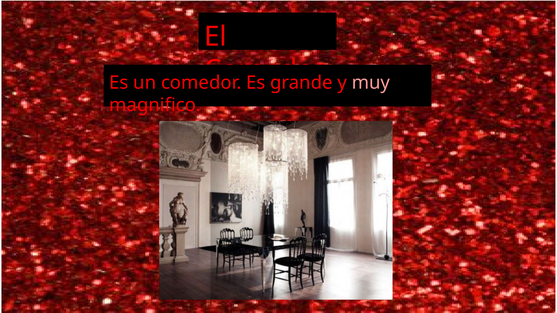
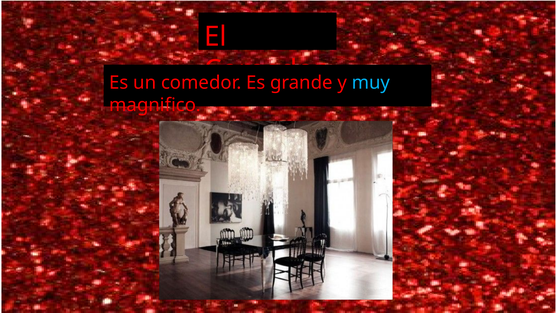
muy colour: pink -> light blue
